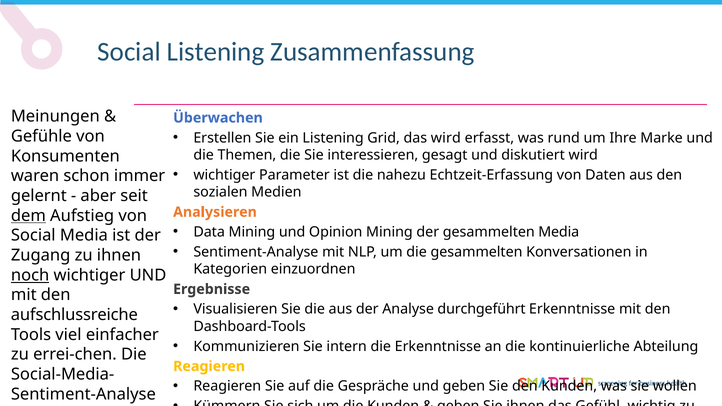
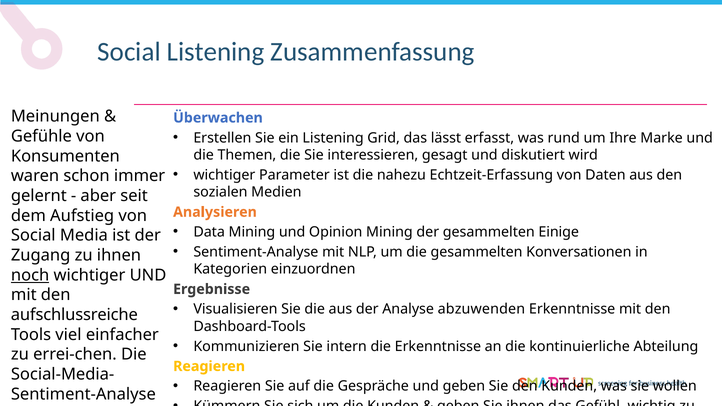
das wird: wird -> lässt
dem underline: present -> none
gesammelten Media: Media -> Einige
durchgeführt: durchgeführt -> abzuwenden
